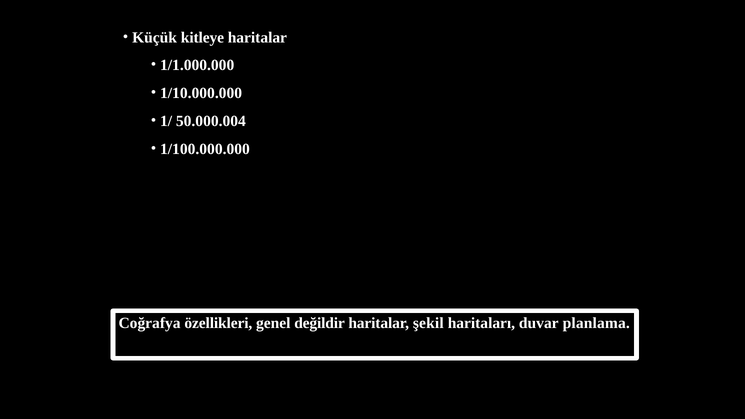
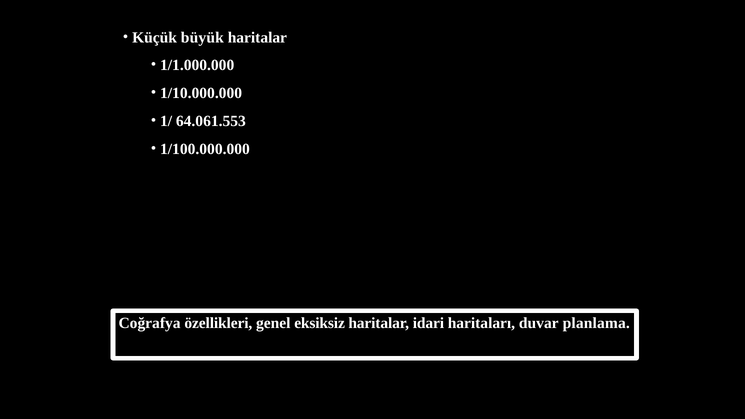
kitleye: kitleye -> büyük
50.000.004: 50.000.004 -> 64.061.553
değildir: değildir -> eksiksiz
şekil: şekil -> idari
